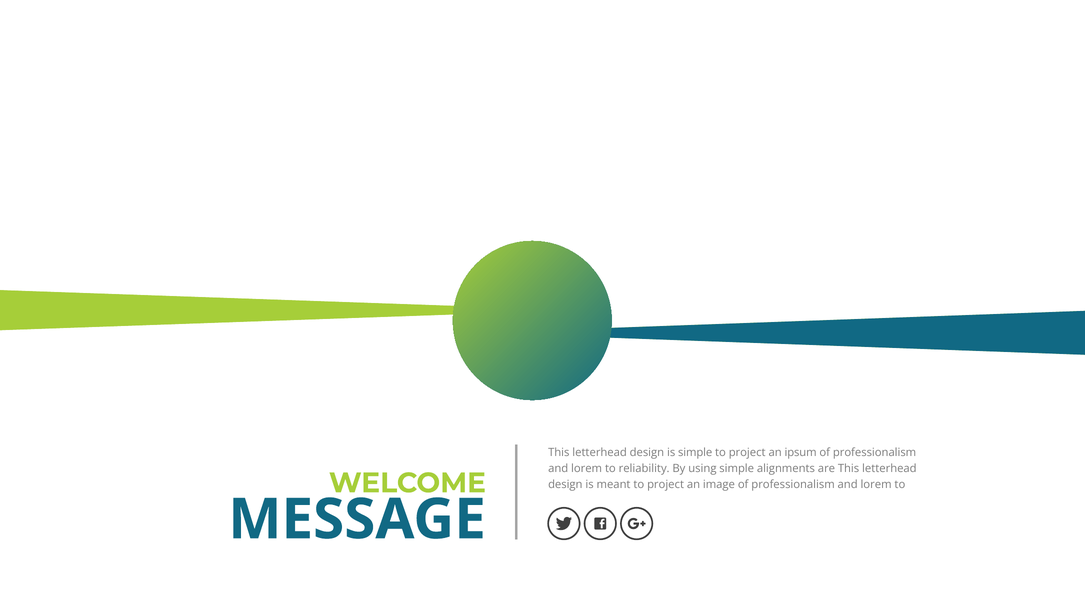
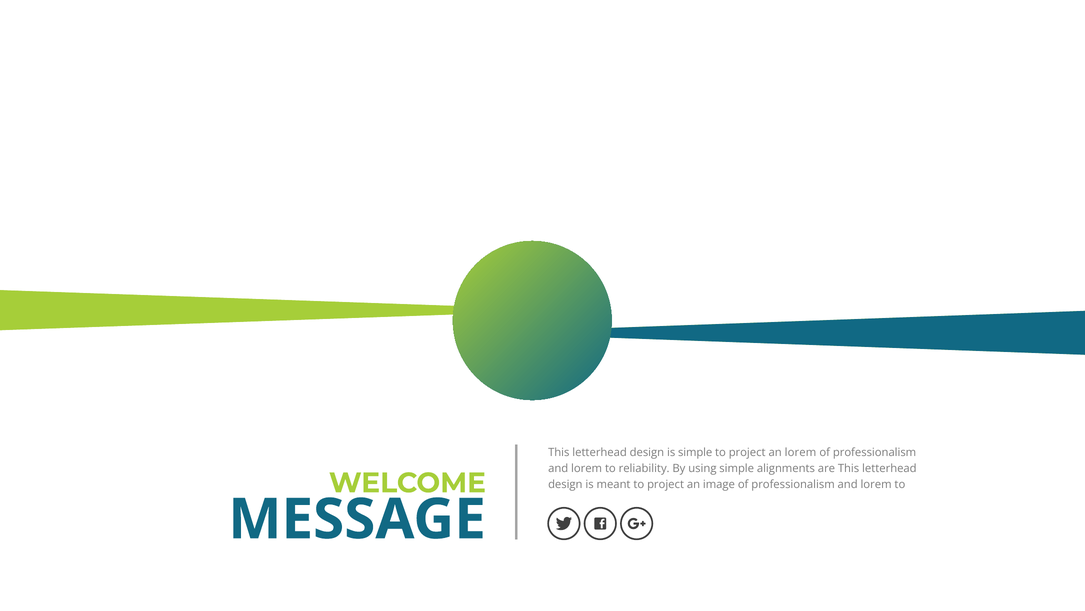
an ipsum: ipsum -> lorem
